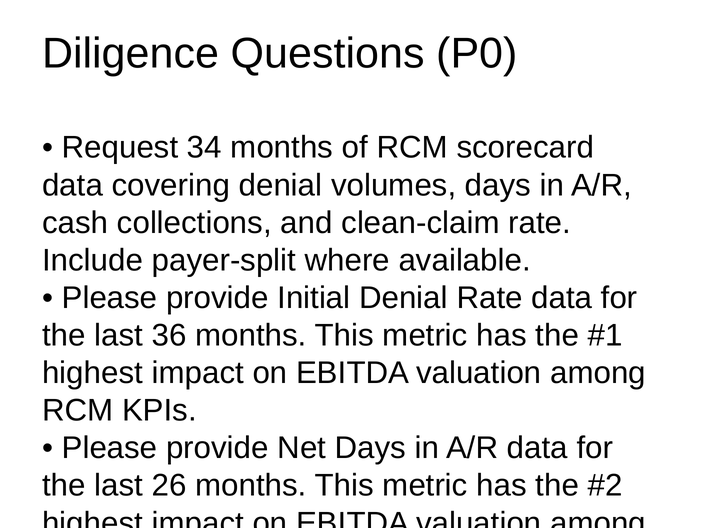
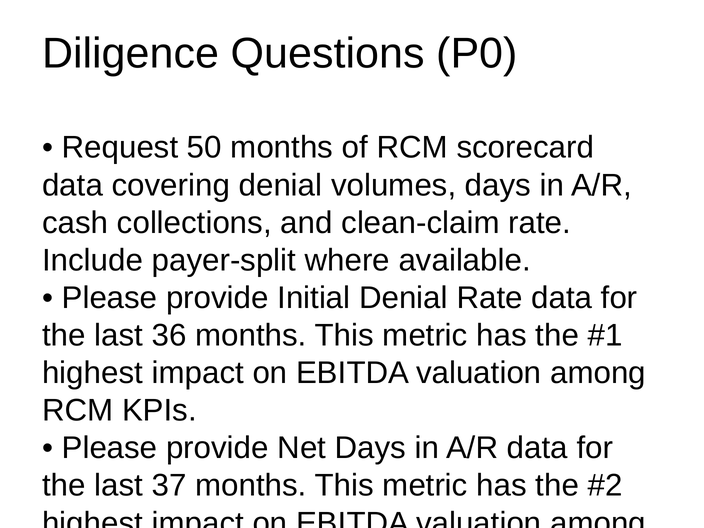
34: 34 -> 50
26: 26 -> 37
